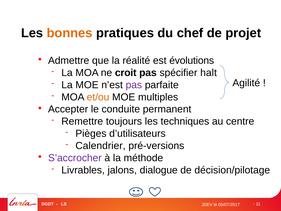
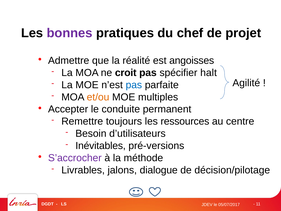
bonnes colour: orange -> purple
évolutions: évolutions -> angoisses
pas at (134, 85) colour: purple -> blue
techniques: techniques -> ressources
Pièges: Pièges -> Besoin
Calendrier: Calendrier -> Inévitables
